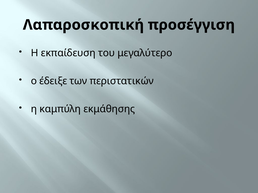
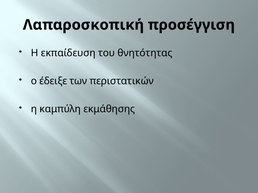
μεγαλύτερο: μεγαλύτερο -> θνητότητας
